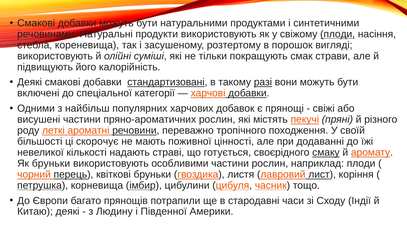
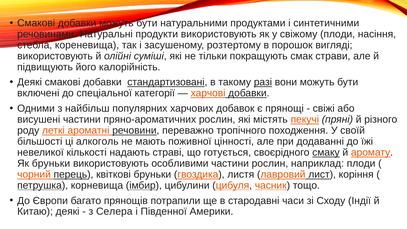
плоди at (338, 34) underline: present -> none
скорочує: скорочує -> алкоголь
Людину: Людину -> Селера
